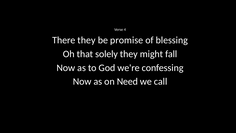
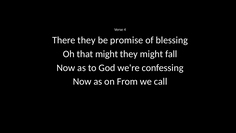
that solely: solely -> might
Need: Need -> From
